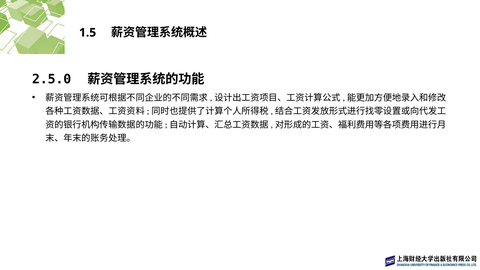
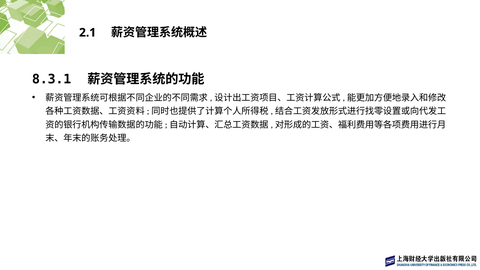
1.5: 1.5 -> 2.1
2.5.0: 2.5.0 -> 8.3.1
